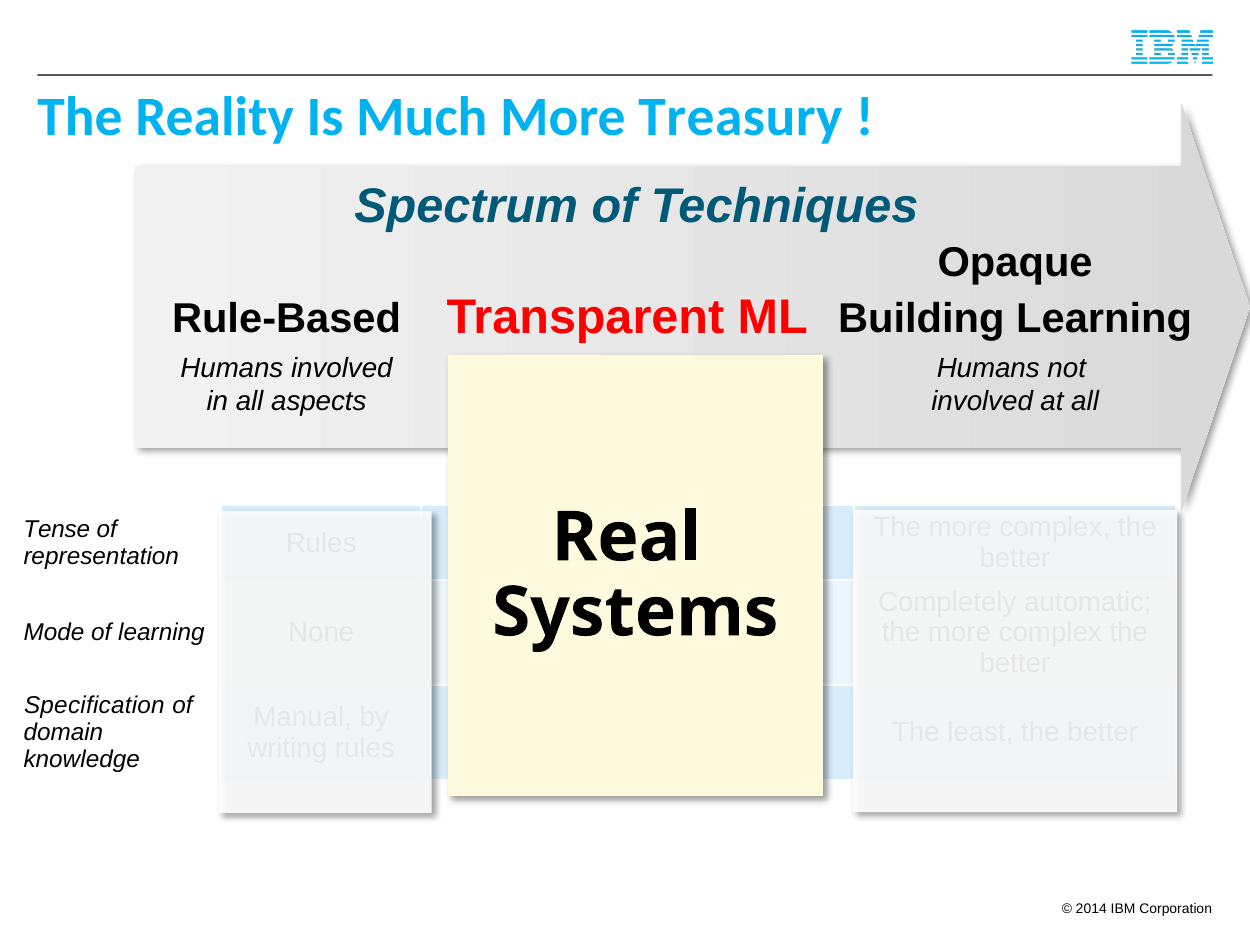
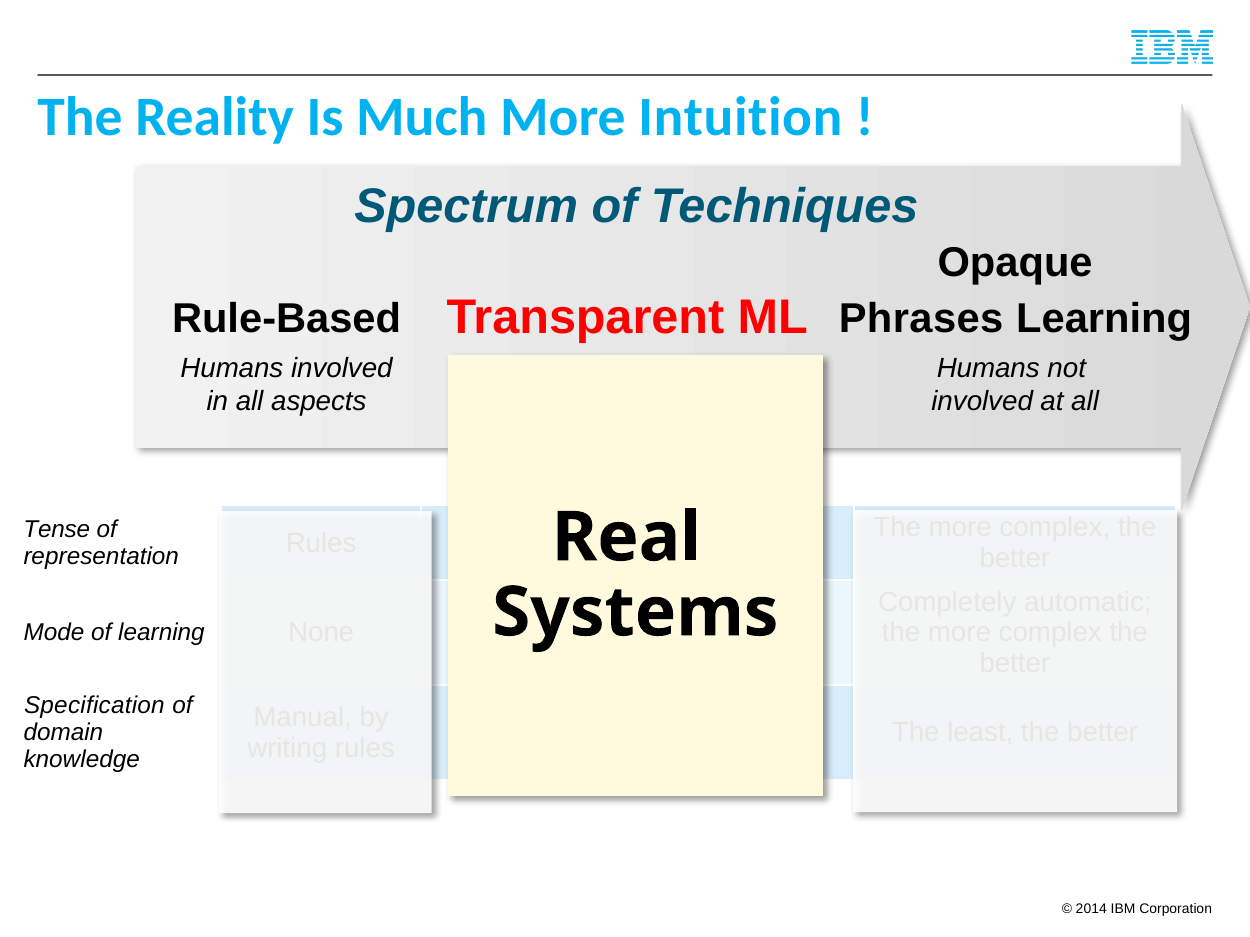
Treasury: Treasury -> Intuition
Building: Building -> Phrases
